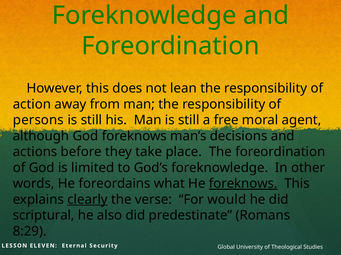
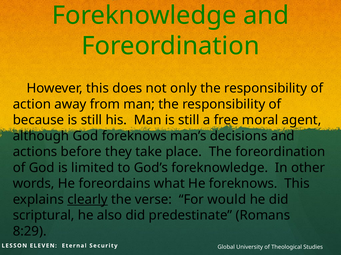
lean: lean -> only
persons: persons -> because
foreknows at (243, 184) underline: present -> none
